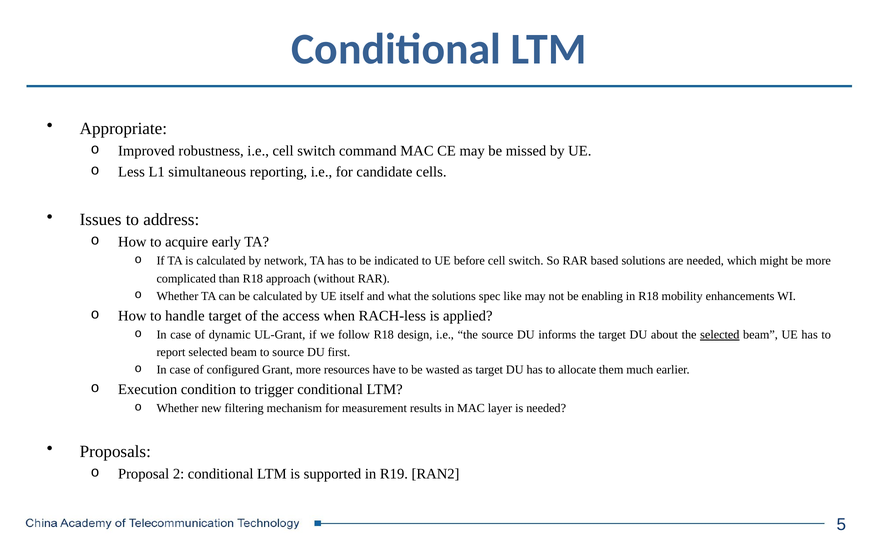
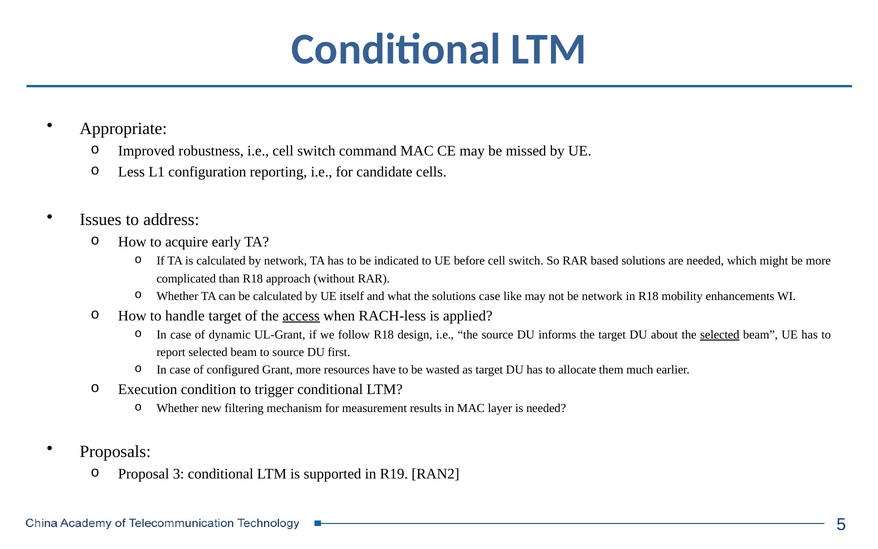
simultaneous: simultaneous -> configuration
solutions spec: spec -> case
be enabling: enabling -> network
access underline: none -> present
2: 2 -> 3
